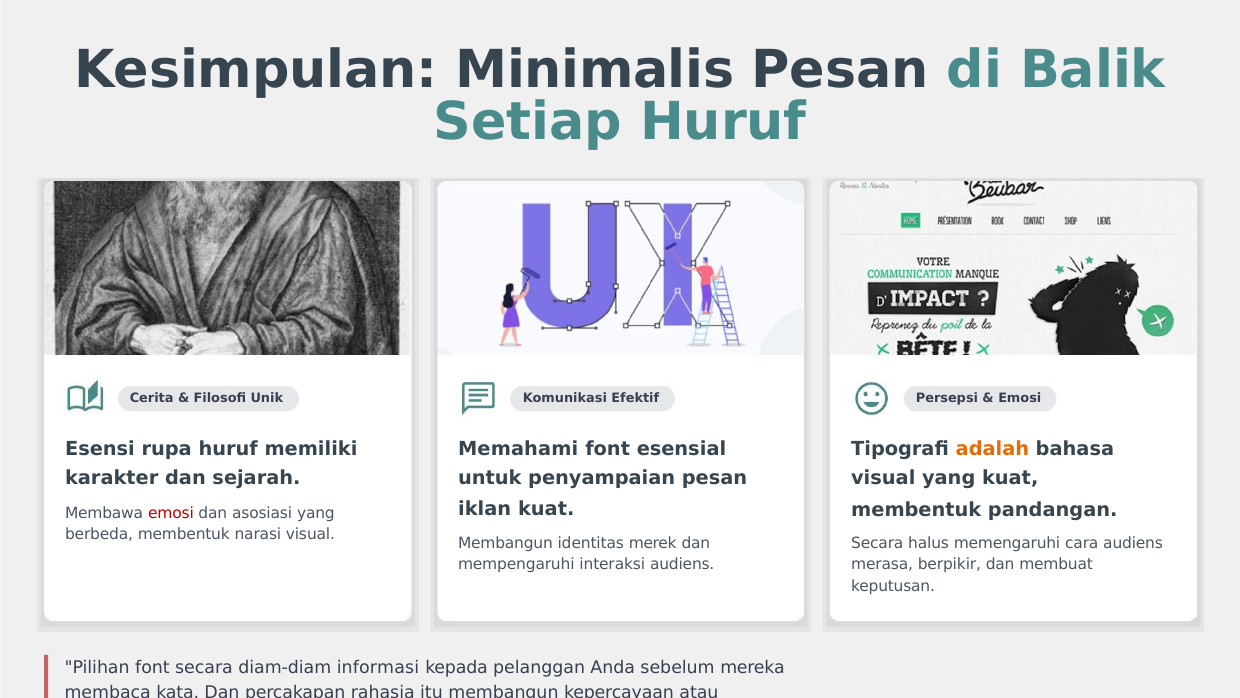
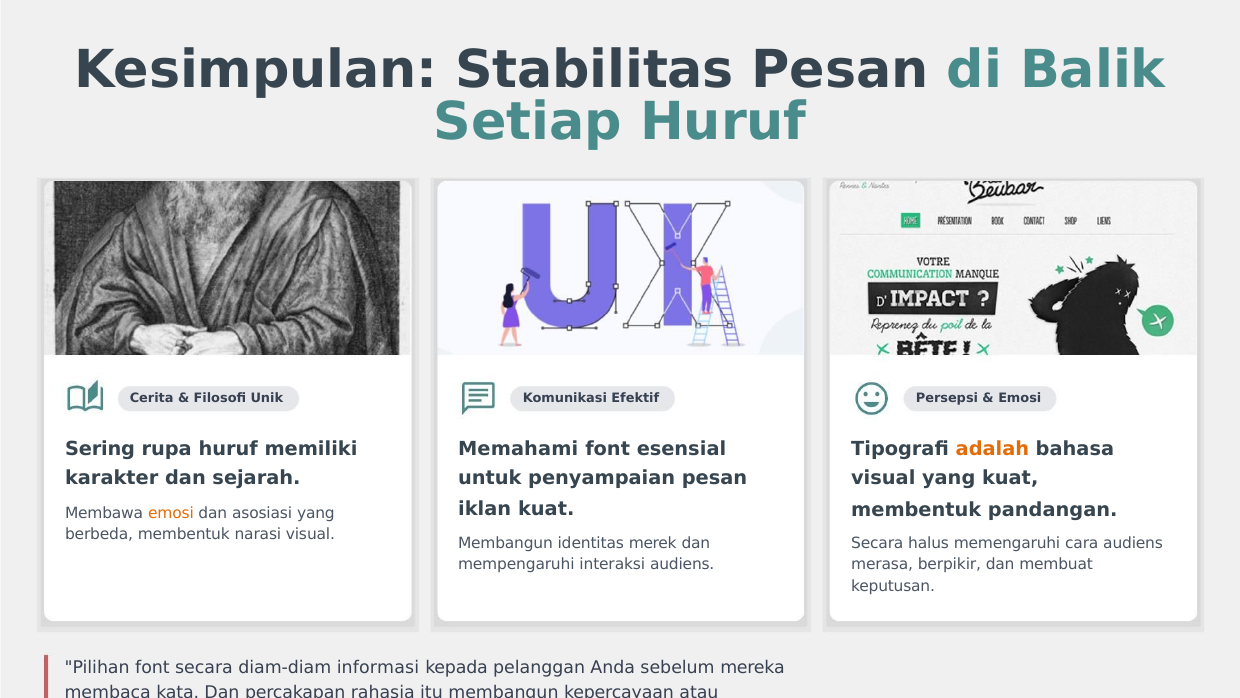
Minimalis: Minimalis -> Stabilitas
Esensi: Esensi -> Sering
emosi at (171, 513) colour: red -> orange
